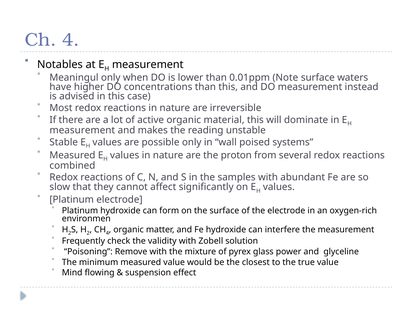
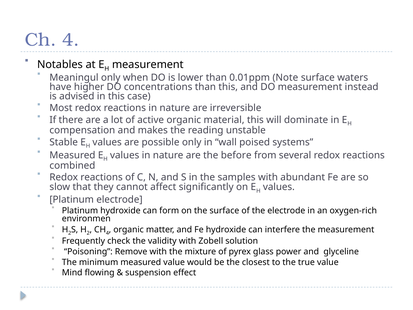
measurement at (82, 130): measurement -> compensation
proton: proton -> before
